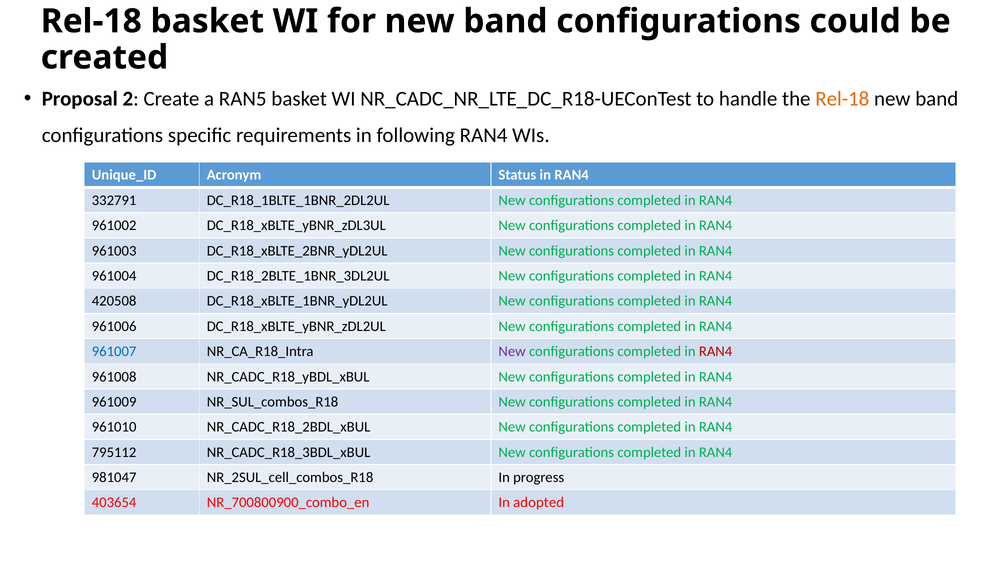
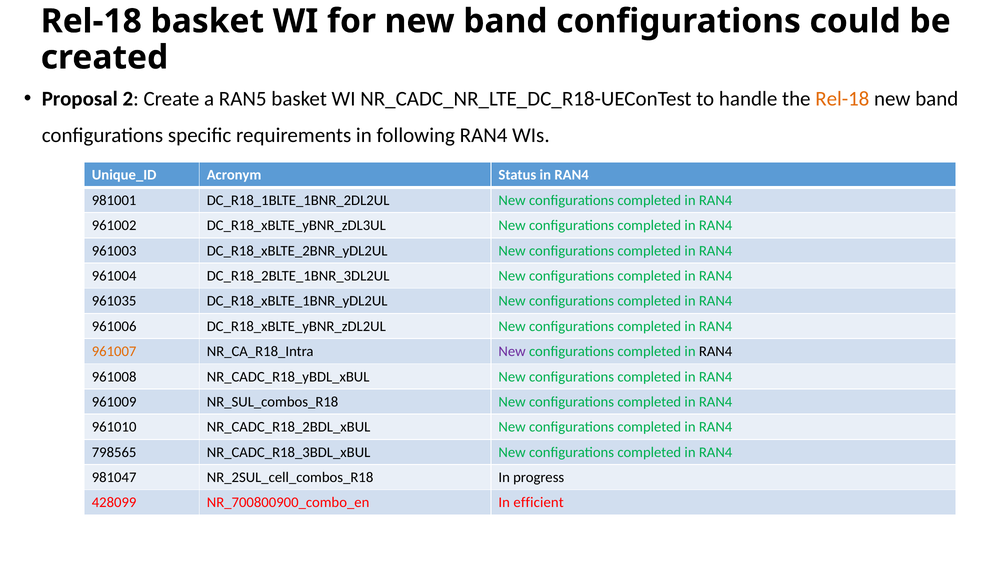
332791: 332791 -> 981001
420508: 420508 -> 961035
961007 colour: blue -> orange
RAN4 at (716, 352) colour: red -> black
795112: 795112 -> 798565
403654: 403654 -> 428099
adopted: adopted -> efficient
